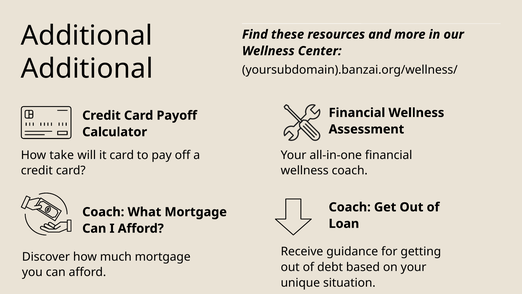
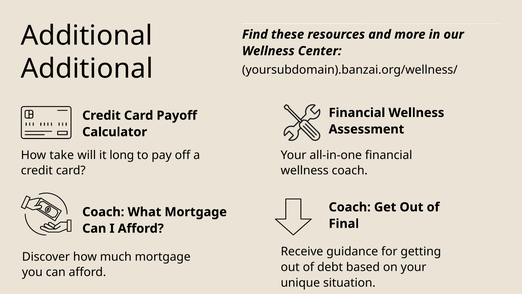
it card: card -> long
Loan: Loan -> Final
